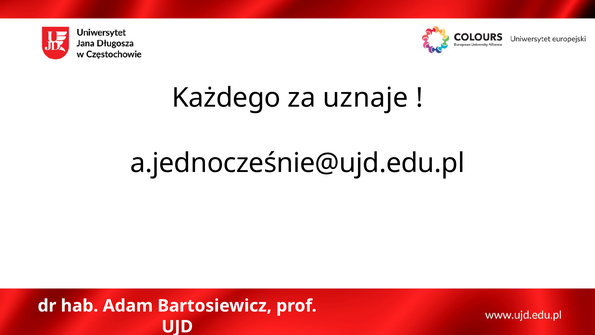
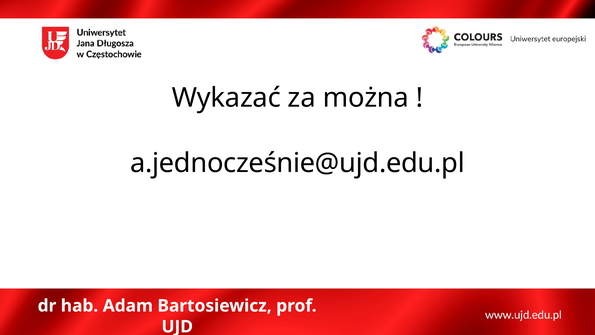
Każdego: Każdego -> Wykazać
uznaje: uznaje -> można
